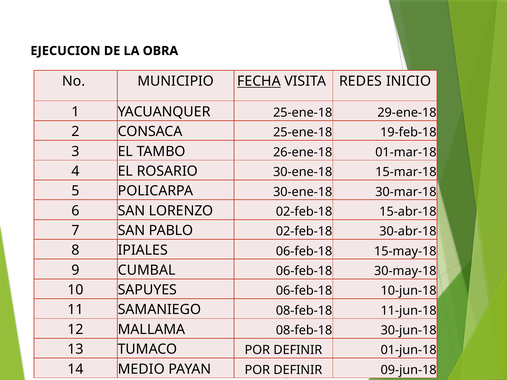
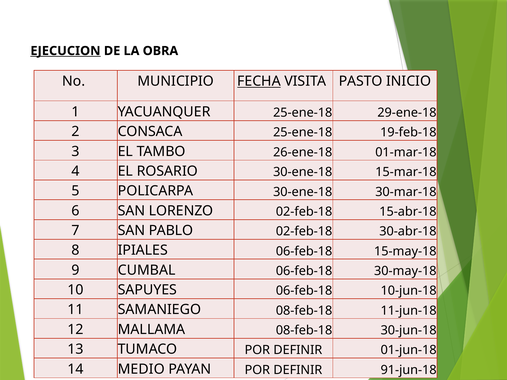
EJECUCION underline: none -> present
REDES: REDES -> PASTO
09-jun-18: 09-jun-18 -> 91-jun-18
